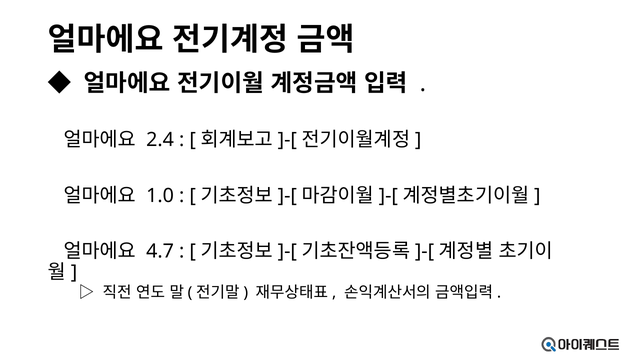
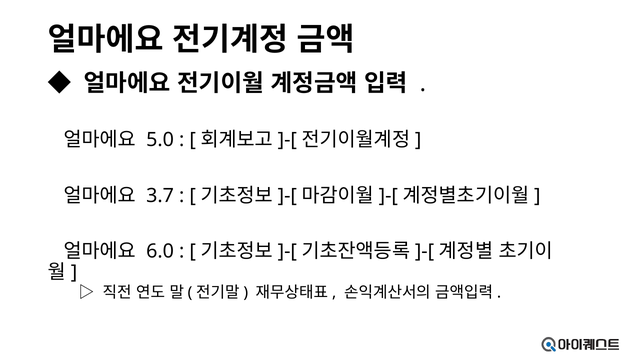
2.4: 2.4 -> 5.0
1.0: 1.0 -> 3.7
4.7: 4.7 -> 6.0
